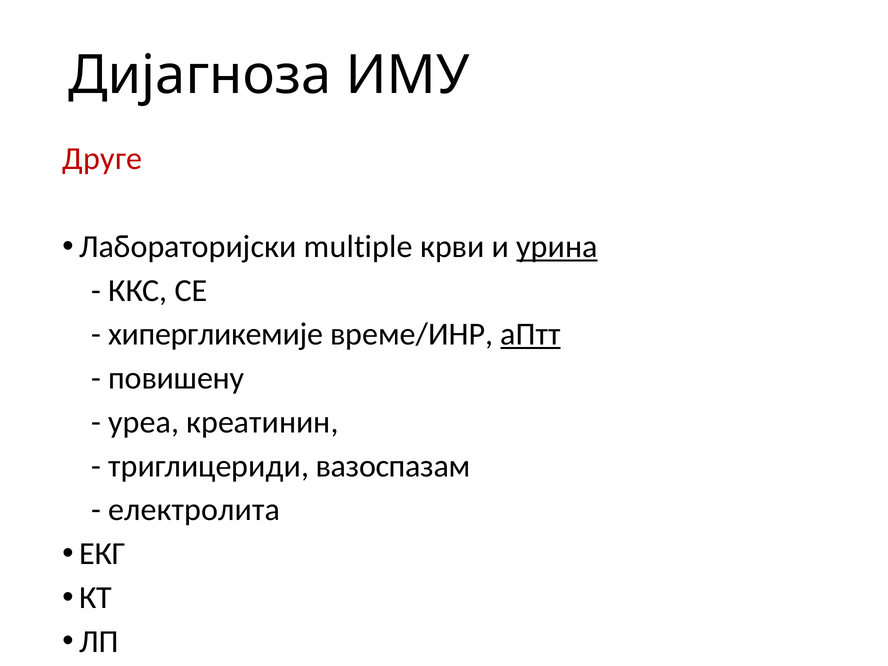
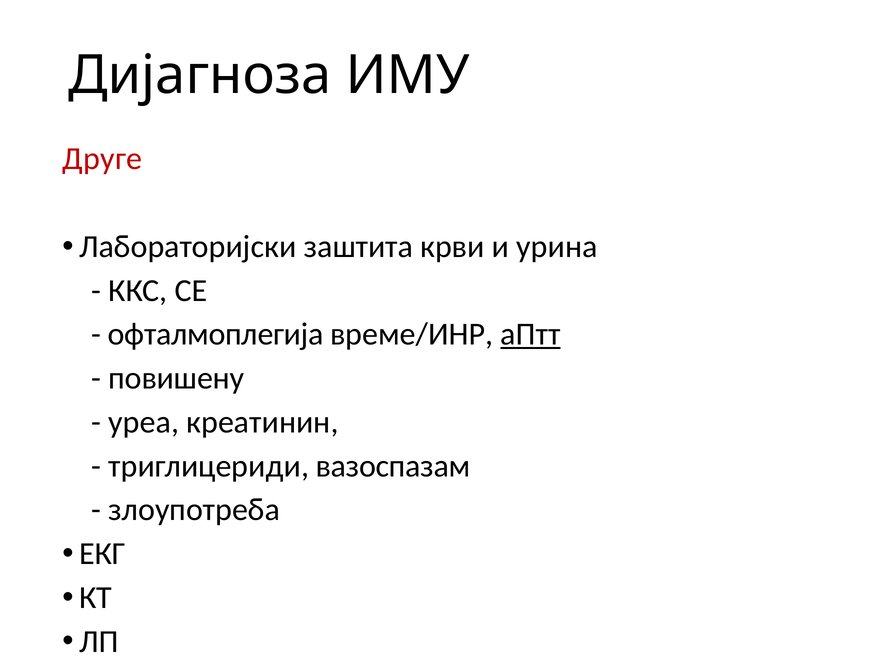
multiple: multiple -> заштита
урина underline: present -> none
хипергликемије: хипергликемије -> офталмоплегија
електролита: електролита -> злоупотреба
